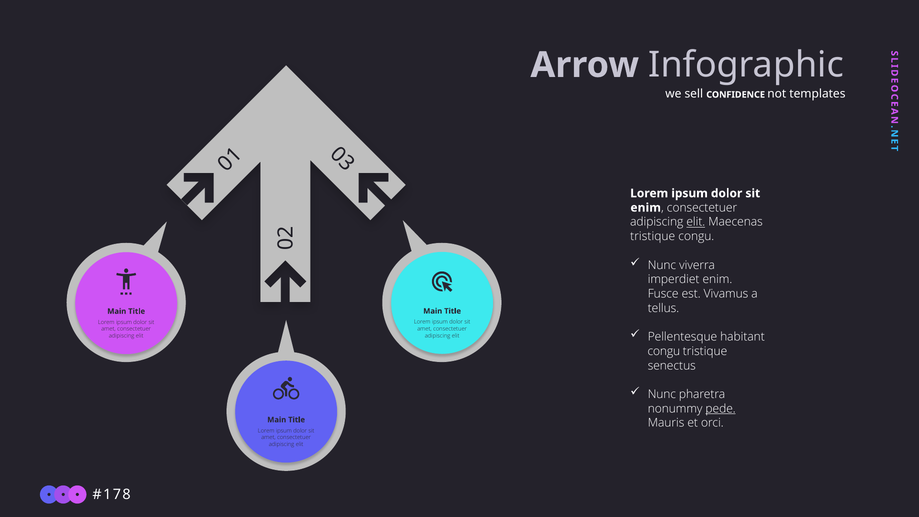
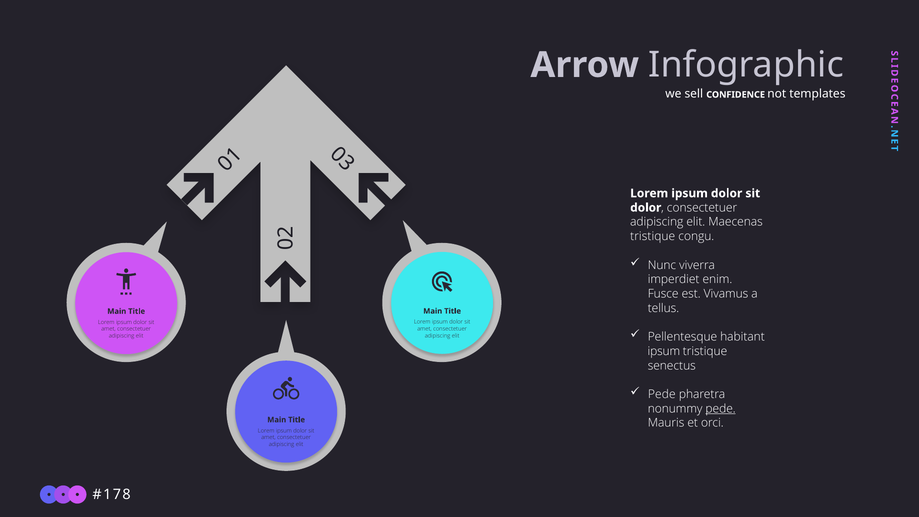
enim at (646, 208): enim -> dolor
elit at (696, 222) underline: present -> none
congu at (664, 351): congu -> ipsum
Nunc at (662, 394): Nunc -> Pede
